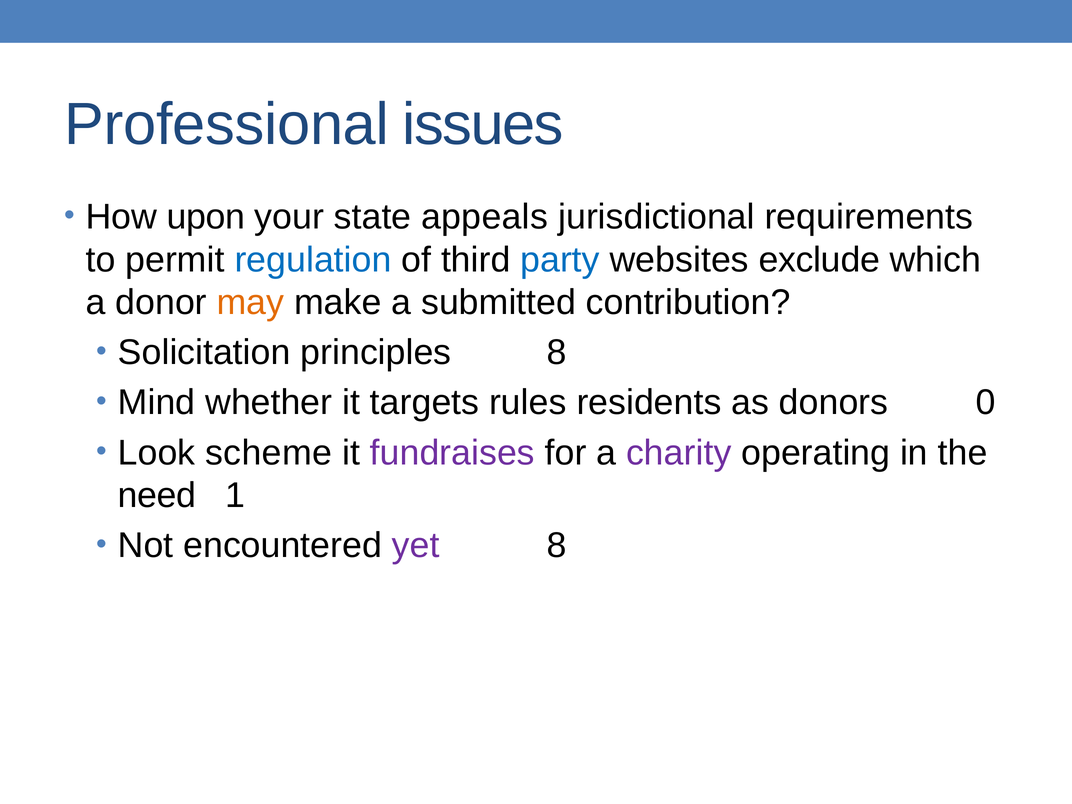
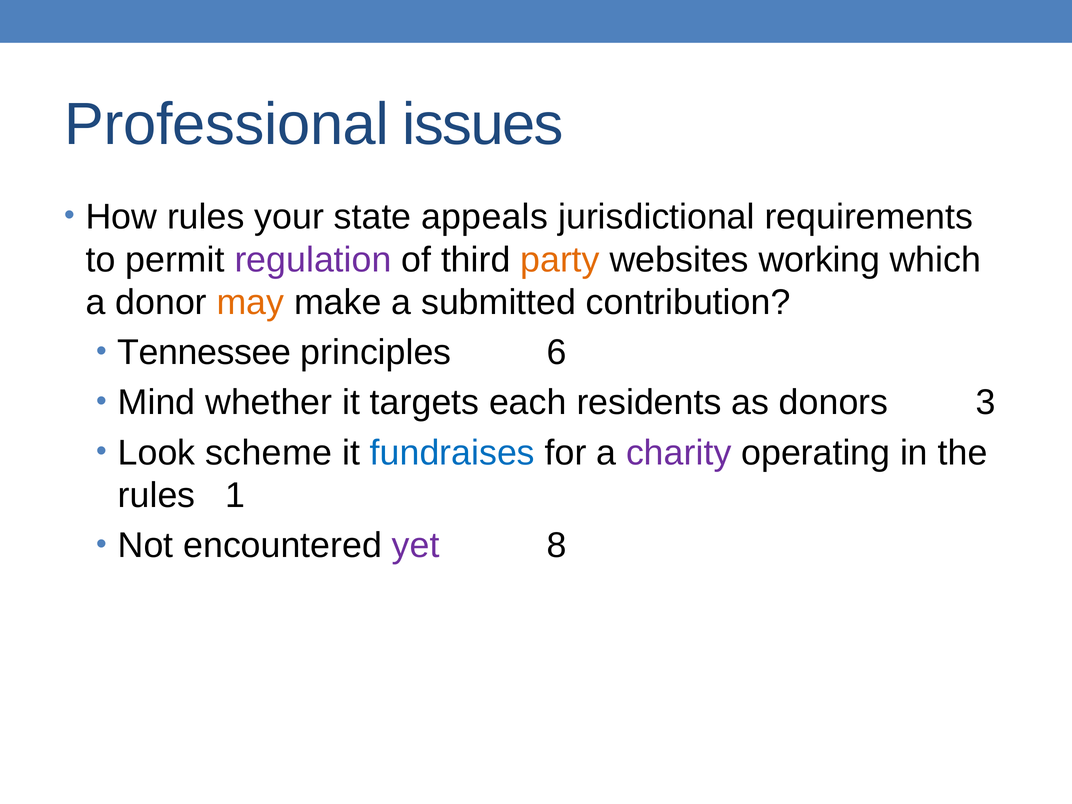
How upon: upon -> rules
regulation colour: blue -> purple
party colour: blue -> orange
exclude: exclude -> working
Solicitation: Solicitation -> Tennessee
principles 8: 8 -> 6
rules: rules -> each
0: 0 -> 3
fundraises colour: purple -> blue
need at (157, 496): need -> rules
